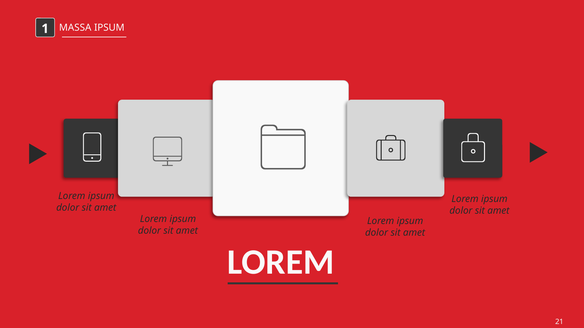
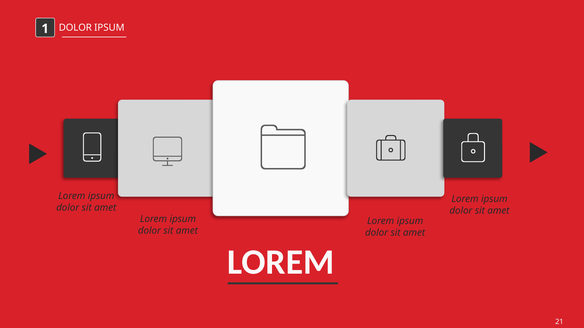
1 MASSA: MASSA -> DOLOR
